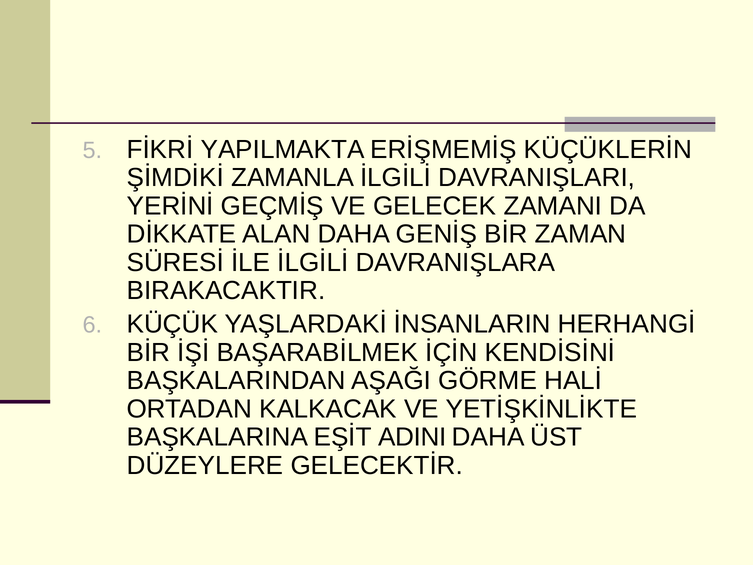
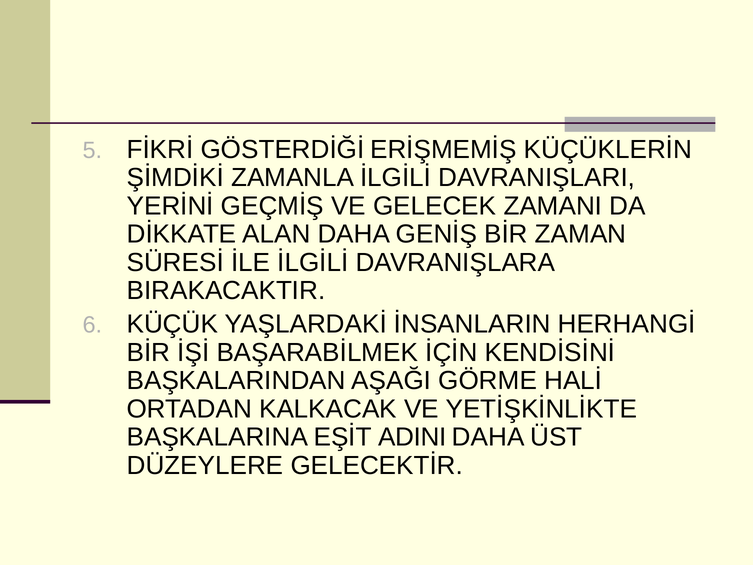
YAPILMAKTA: YAPILMAKTA -> GÖSTERDİĞİ
